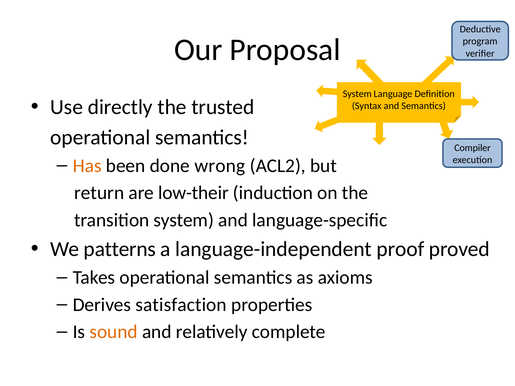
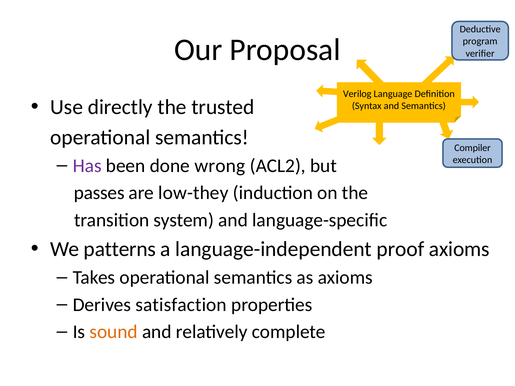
System at (357, 94): System -> Verilog
Has colour: orange -> purple
return: return -> passes
low-their: low-their -> low-they
proof proved: proved -> axioms
